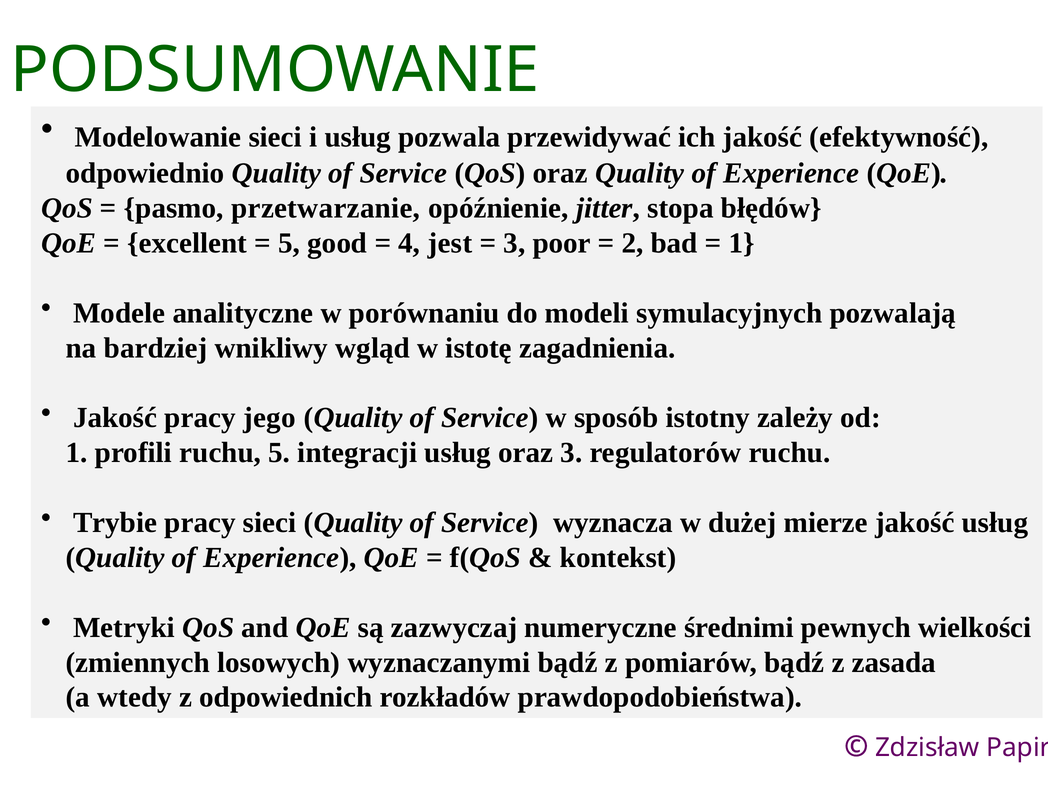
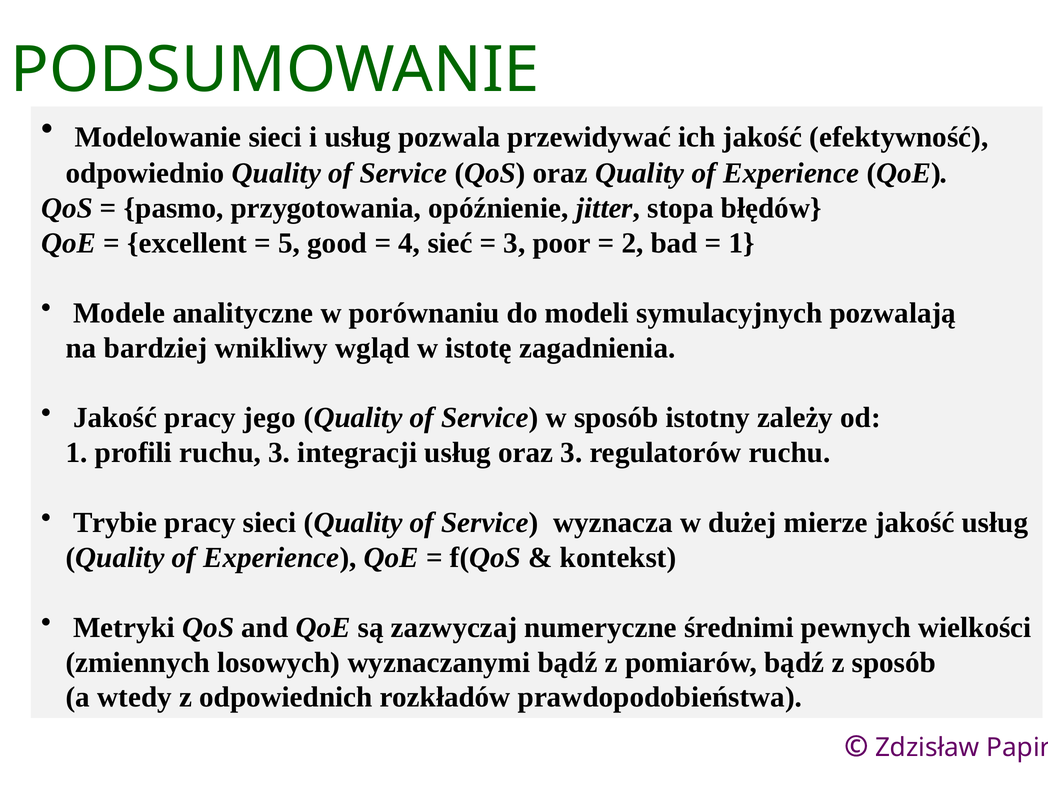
przetwarzanie: przetwarzanie -> przygotowania
jest: jest -> sieć
ruchu 5: 5 -> 3
z zasada: zasada -> sposób
